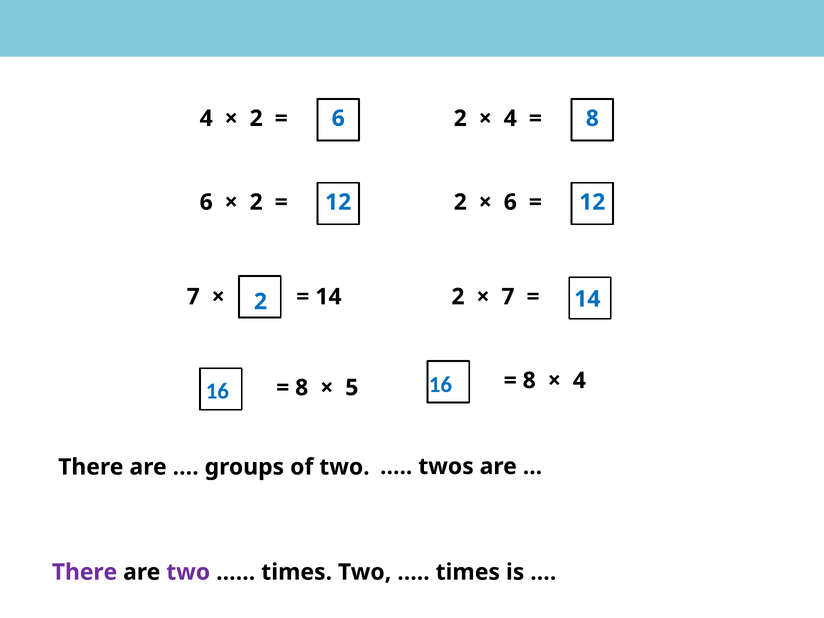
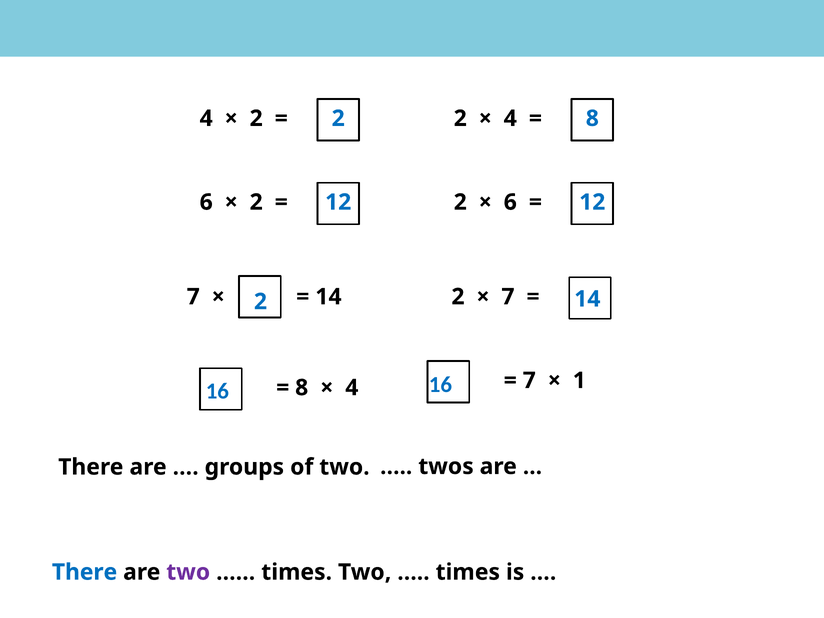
6 at (338, 118): 6 -> 2
5 at (352, 388): 5 -> 4
8 at (529, 380): 8 -> 7
4 at (579, 380): 4 -> 1
There at (85, 572) colour: purple -> blue
